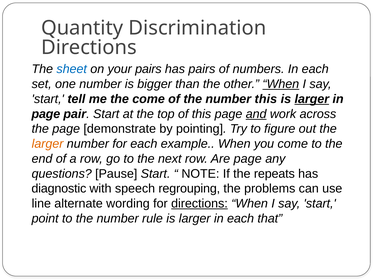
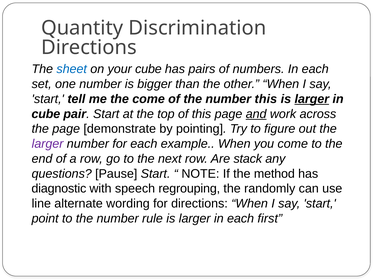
your pairs: pairs -> cube
When at (281, 84) underline: present -> none
page at (46, 114): page -> cube
larger at (48, 144) colour: orange -> purple
Are page: page -> stack
repeats: repeats -> method
problems: problems -> randomly
directions at (199, 203) underline: present -> none
that: that -> first
